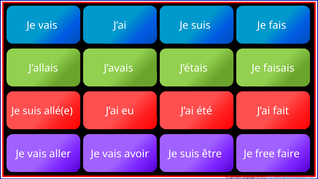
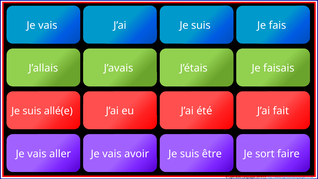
free: free -> sort
